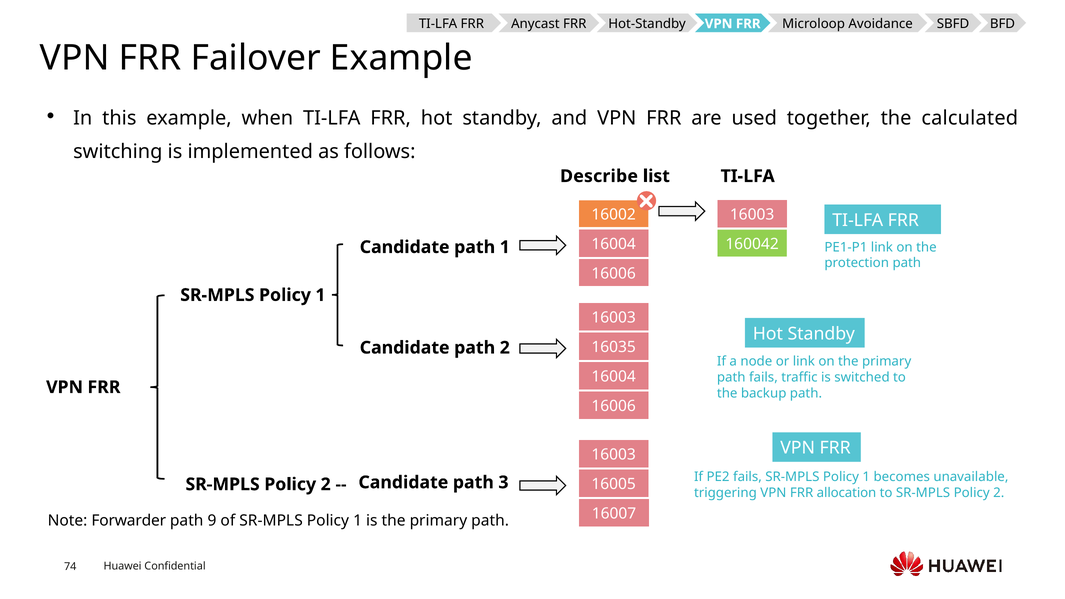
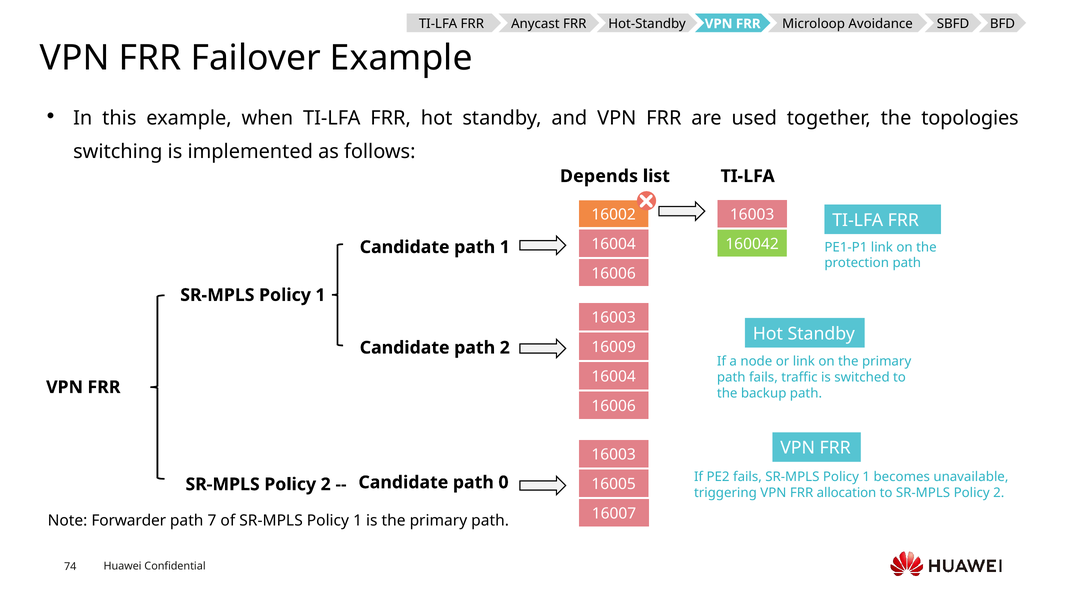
calculated: calculated -> topologies
Describe: Describe -> Depends
16035: 16035 -> 16009
3: 3 -> 0
9: 9 -> 7
